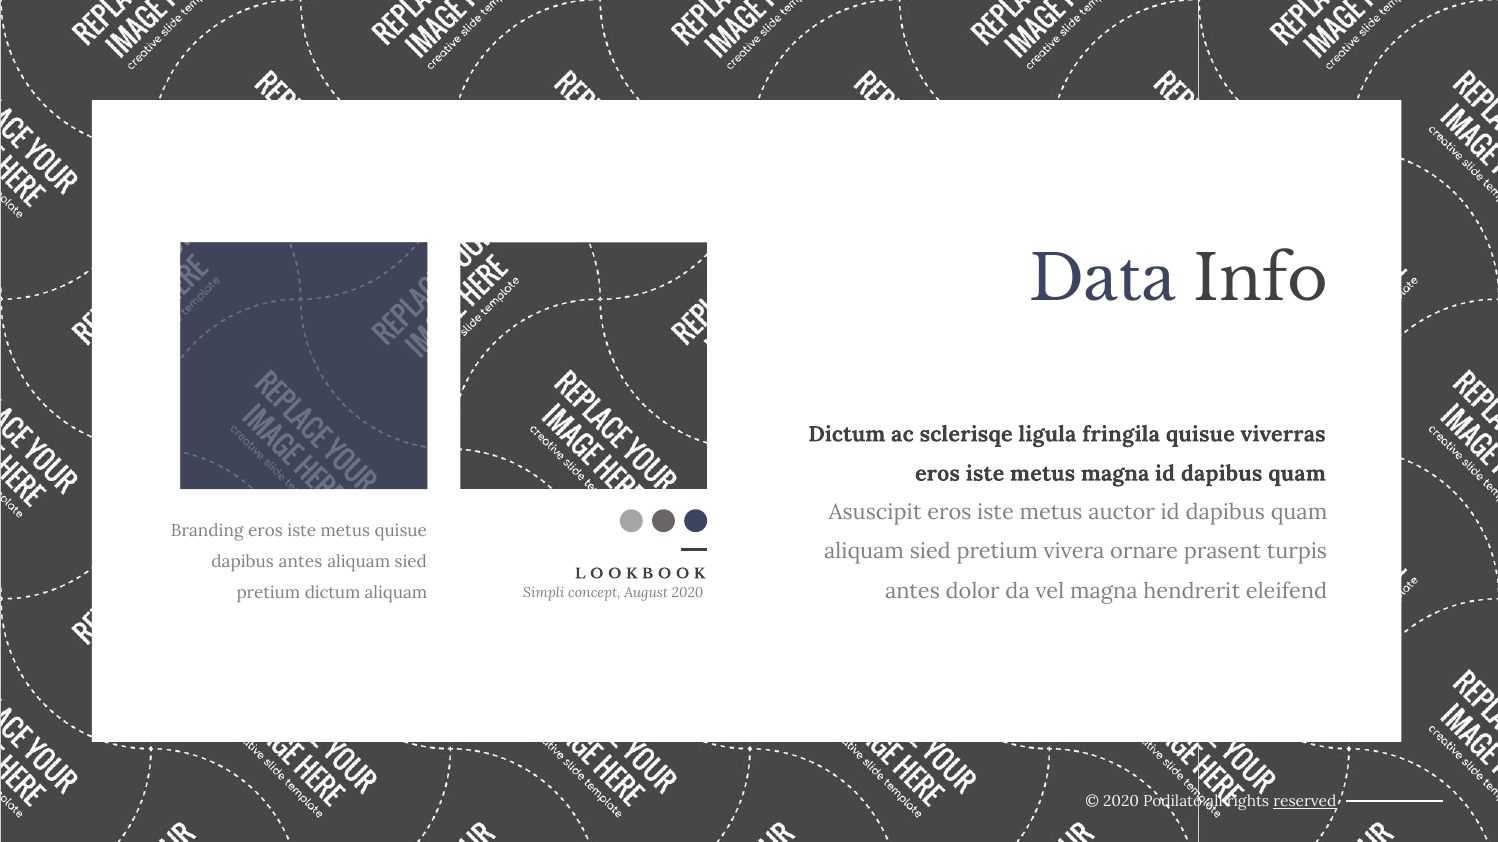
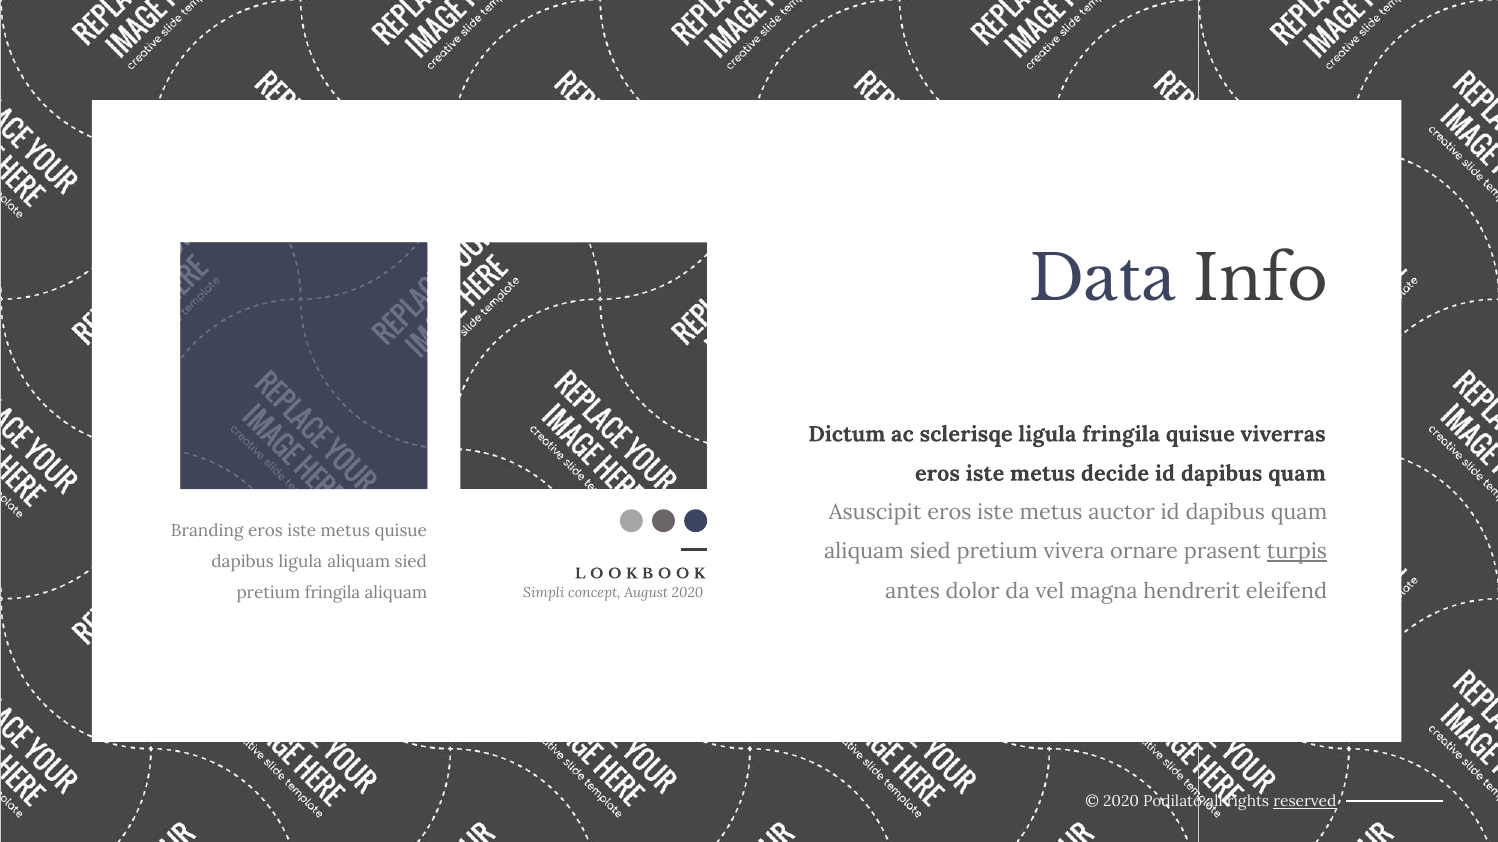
metus magna: magna -> decide
turpis underline: none -> present
dapibus antes: antes -> ligula
pretium dictum: dictum -> fringila
